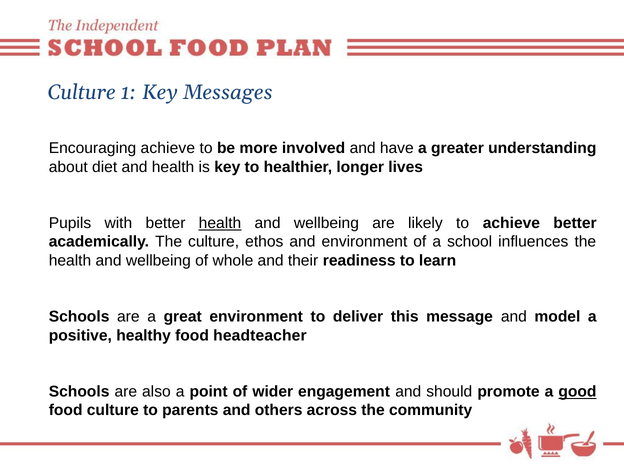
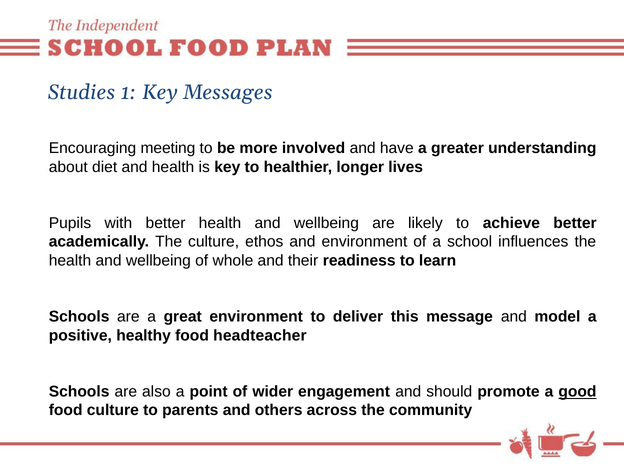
Culture at (81, 93): Culture -> Studies
Encouraging achieve: achieve -> meeting
health at (220, 223) underline: present -> none
